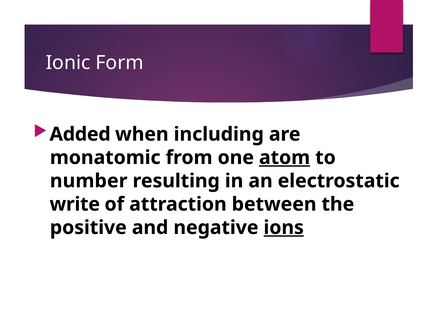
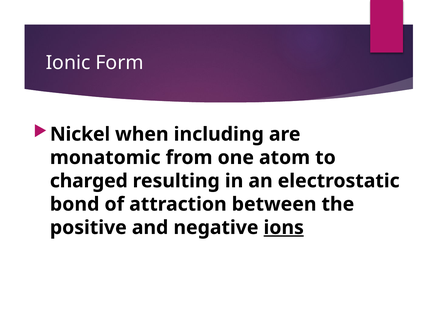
Added: Added -> Nickel
atom underline: present -> none
number: number -> charged
write: write -> bond
